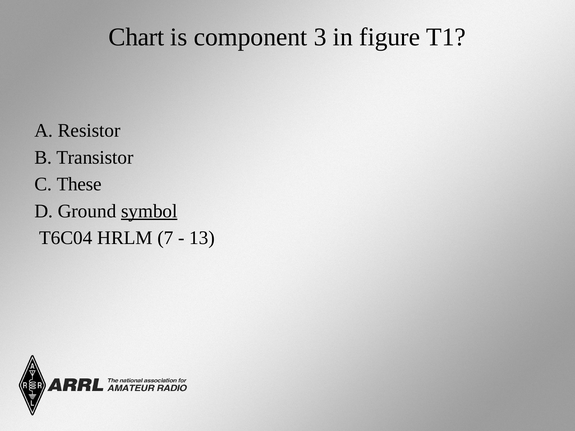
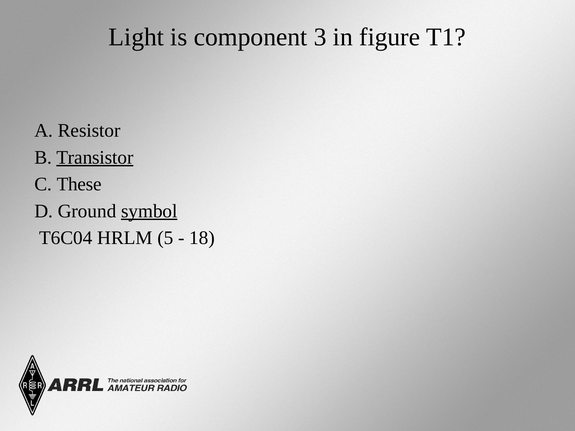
Chart: Chart -> Light
Transistor underline: none -> present
7: 7 -> 5
13: 13 -> 18
